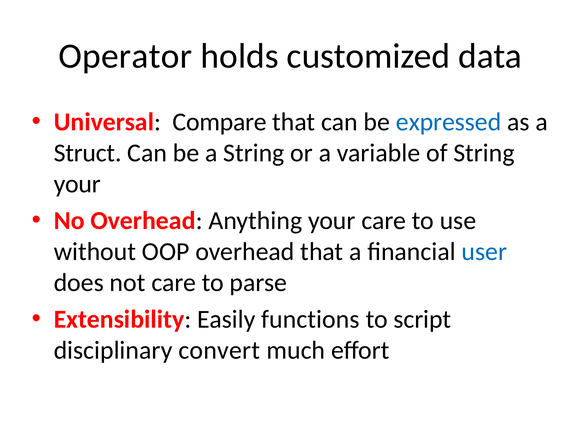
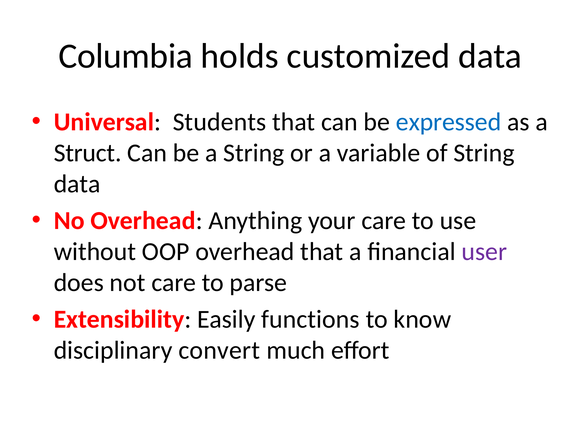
Operator: Operator -> Columbia
Compare: Compare -> Students
your at (77, 184): your -> data
user colour: blue -> purple
script: script -> know
